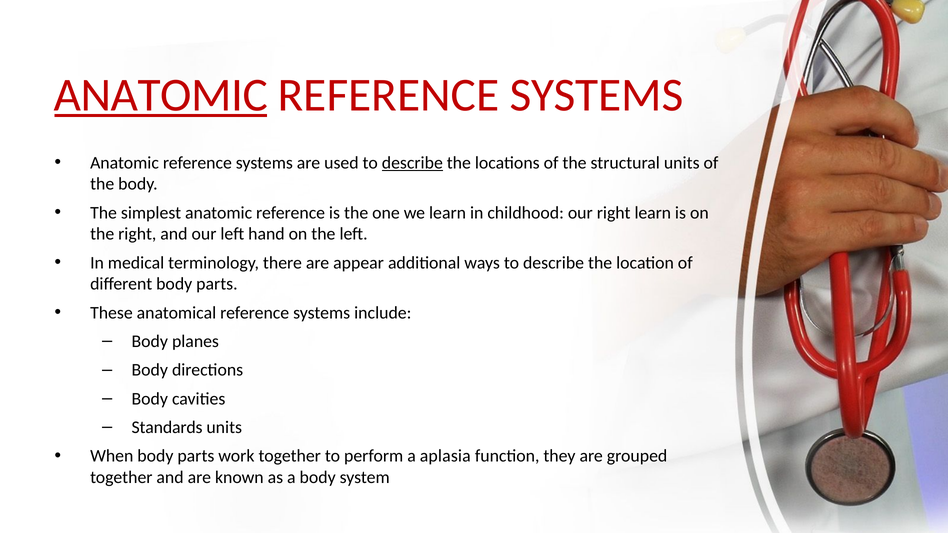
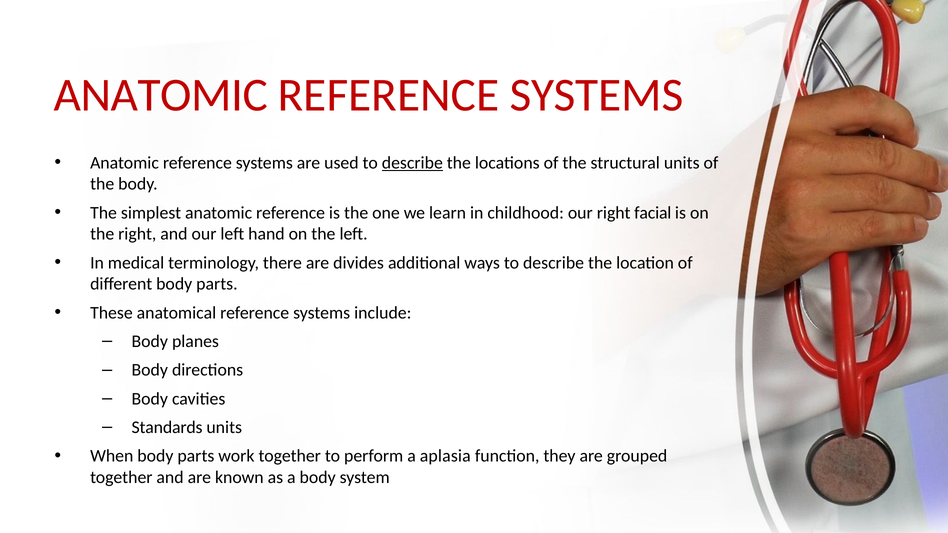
ANATOMIC at (161, 95) underline: present -> none
right learn: learn -> facial
appear: appear -> divides
